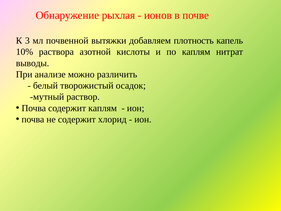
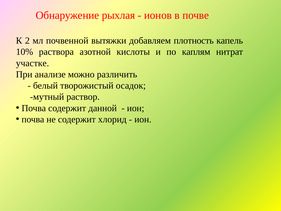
3: 3 -> 2
выводы: выводы -> участке
содержит каплям: каплям -> данной
